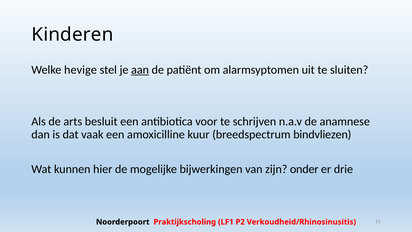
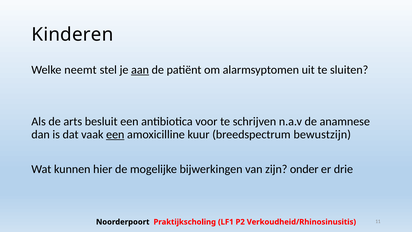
hevige: hevige -> neemt
een at (115, 134) underline: none -> present
bindvliezen: bindvliezen -> bewustzijn
